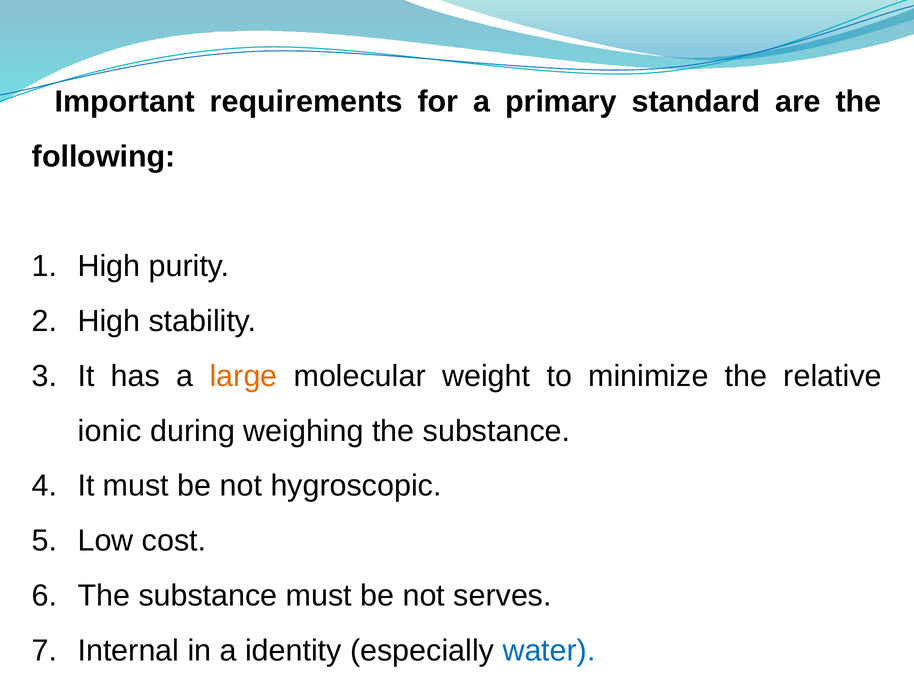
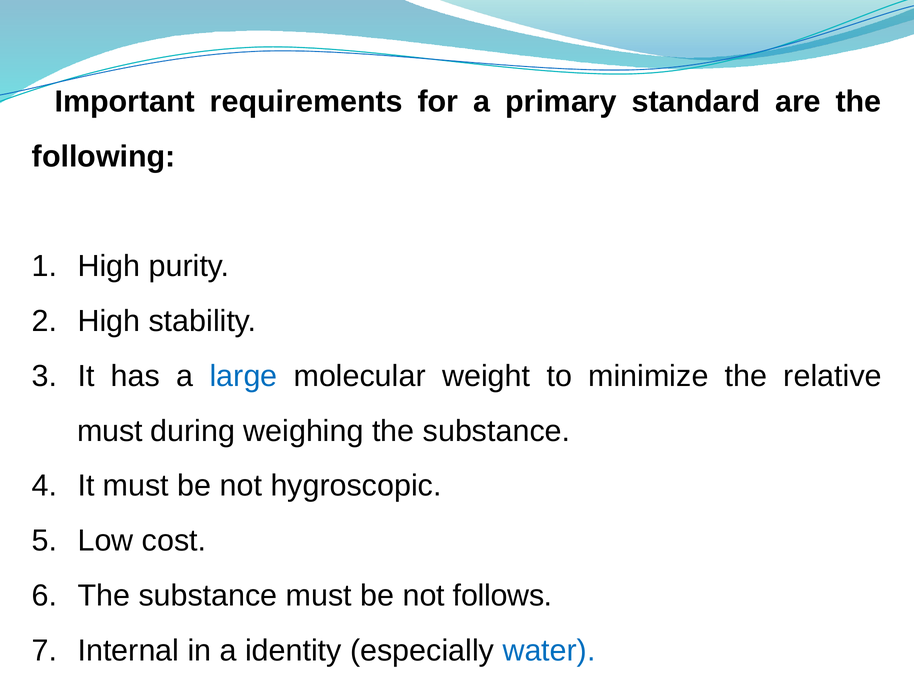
large colour: orange -> blue
ionic at (110, 431): ionic -> must
serves: serves -> follows
